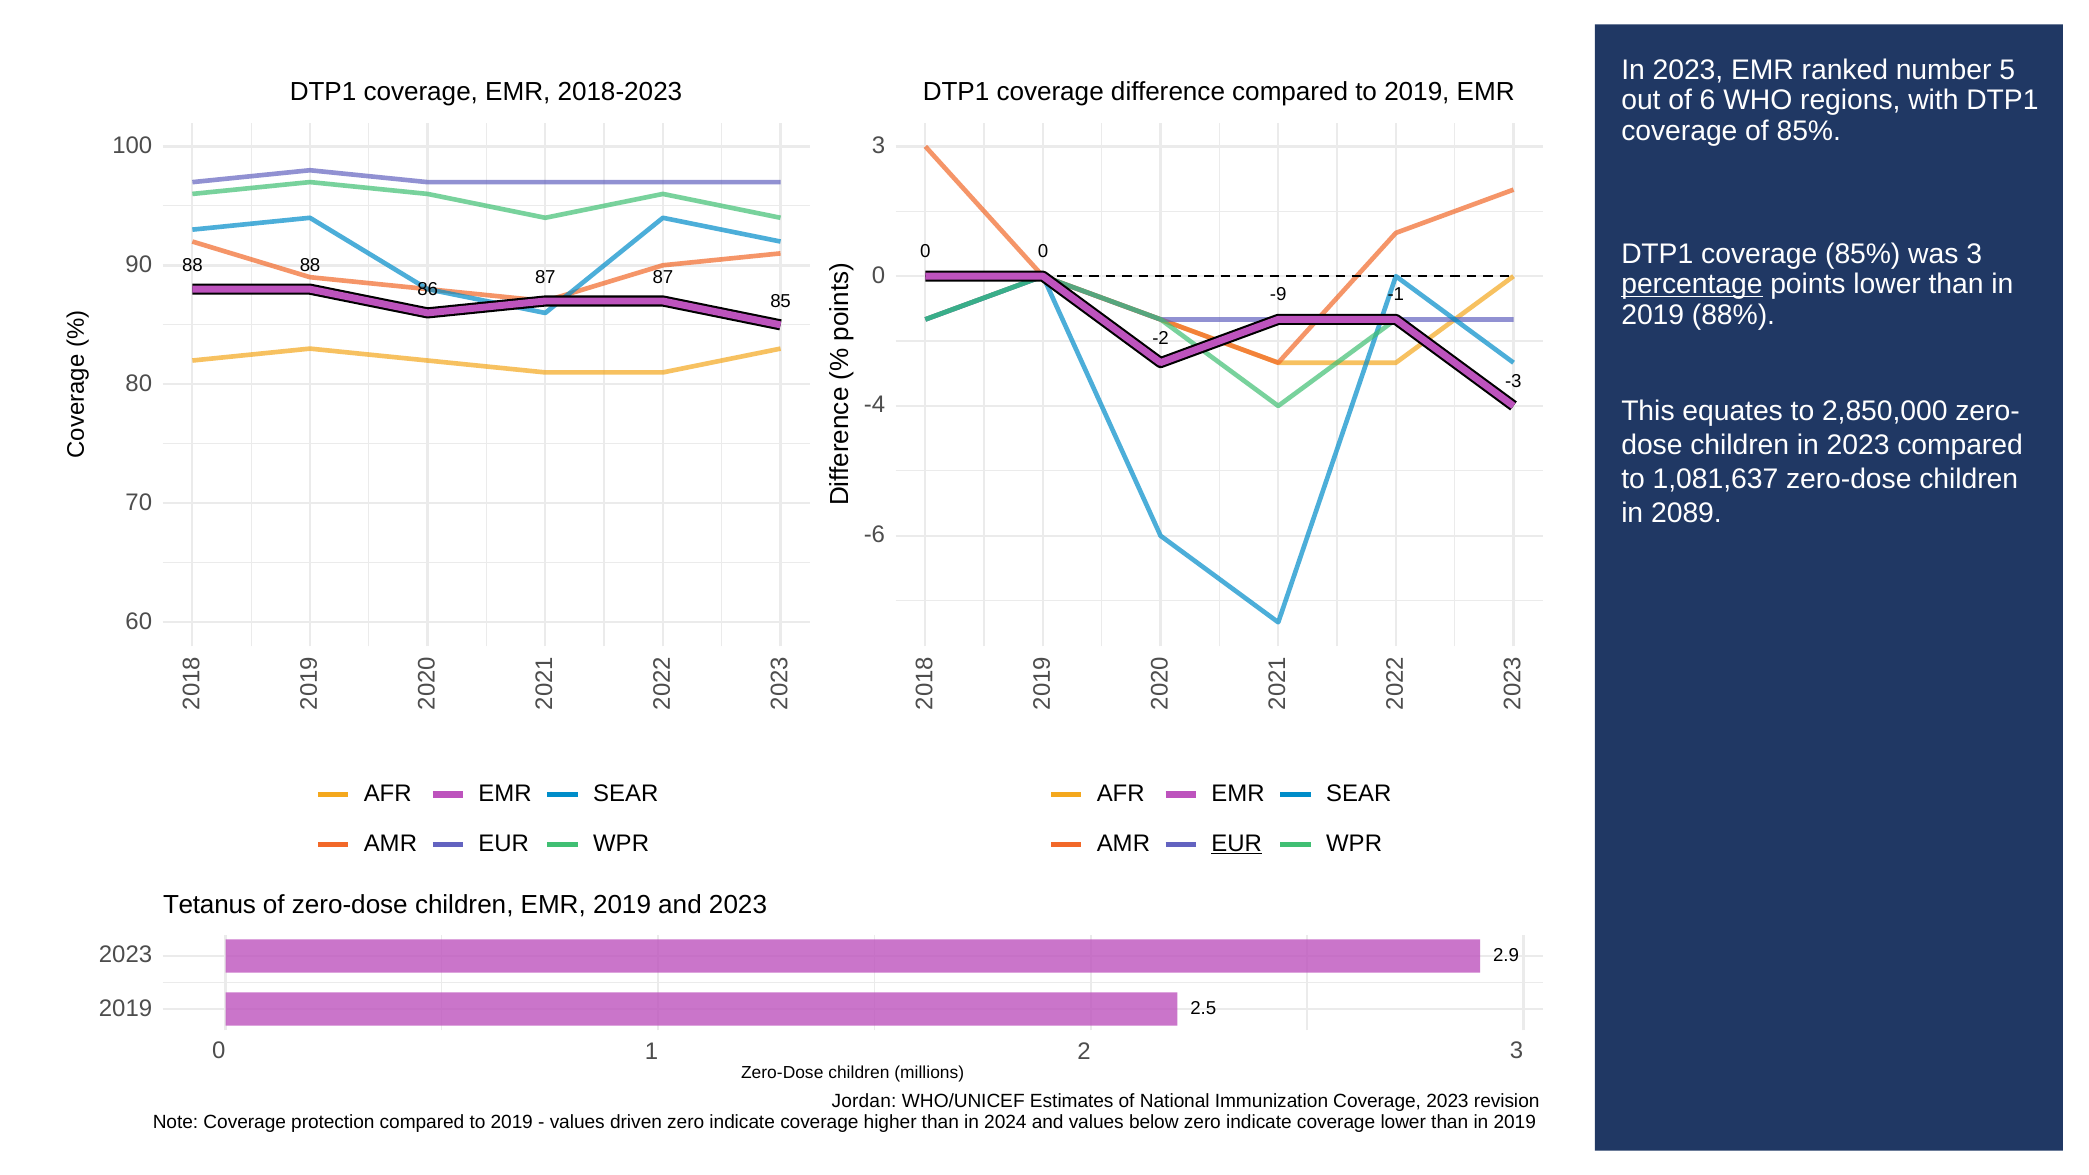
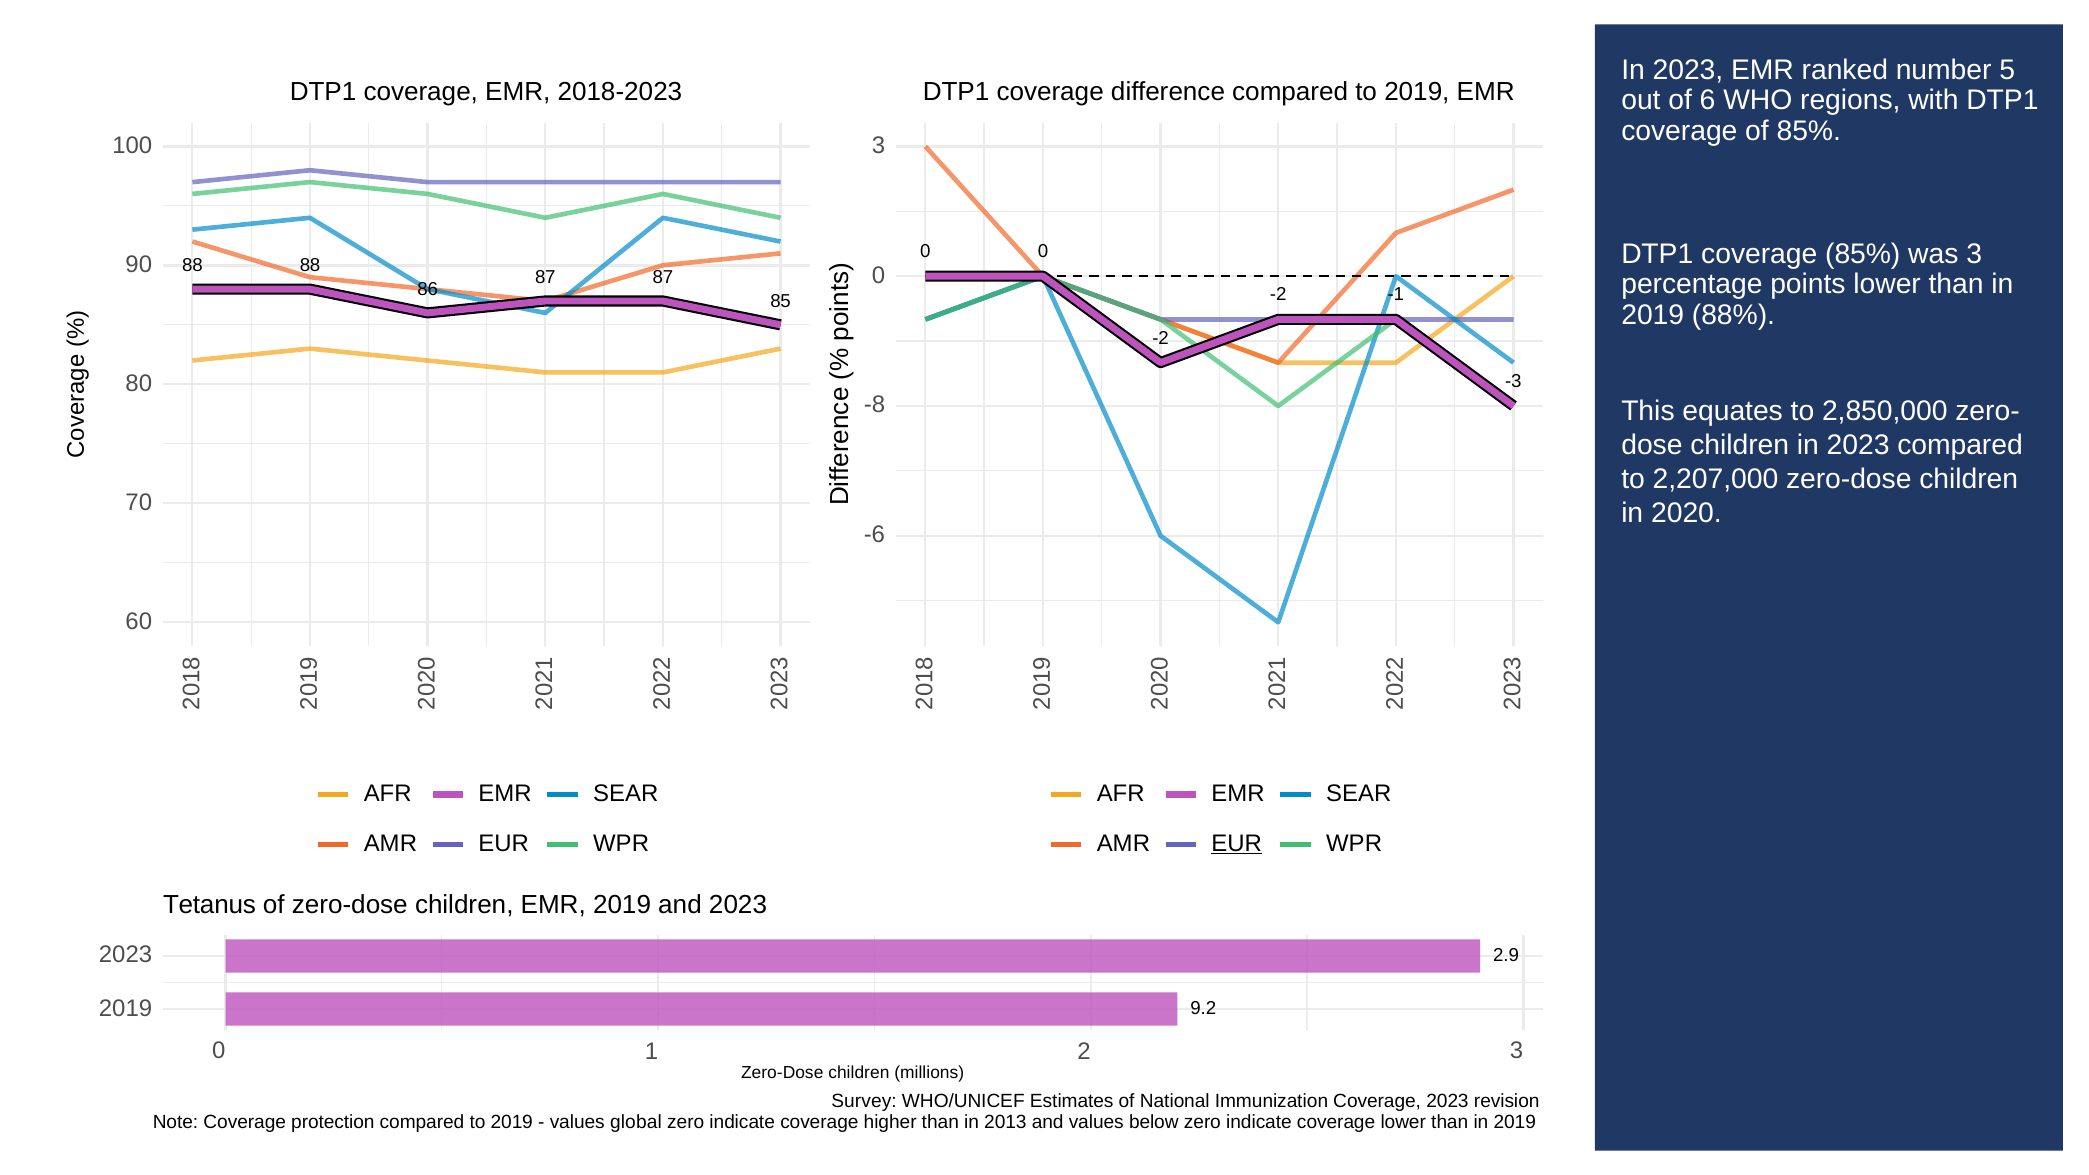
percentage underline: present -> none
-9 at (1278, 295): -9 -> -2
-4: -4 -> -8
1,081,637: 1,081,637 -> 2,207,000
2089: 2089 -> 2020
2.5: 2.5 -> 9.2
Jordan: Jordan -> Survey
driven: driven -> global
2024: 2024 -> 2013
